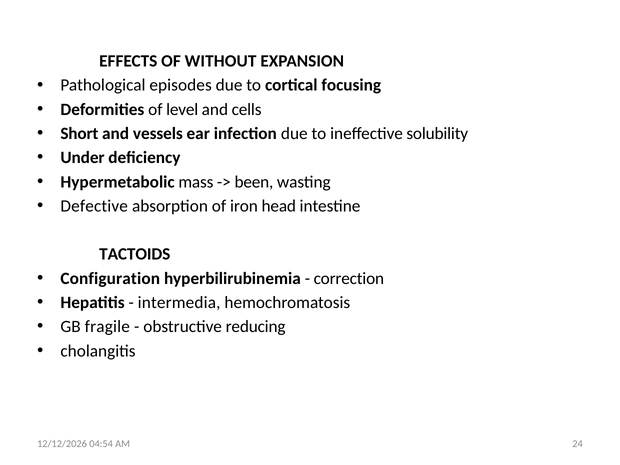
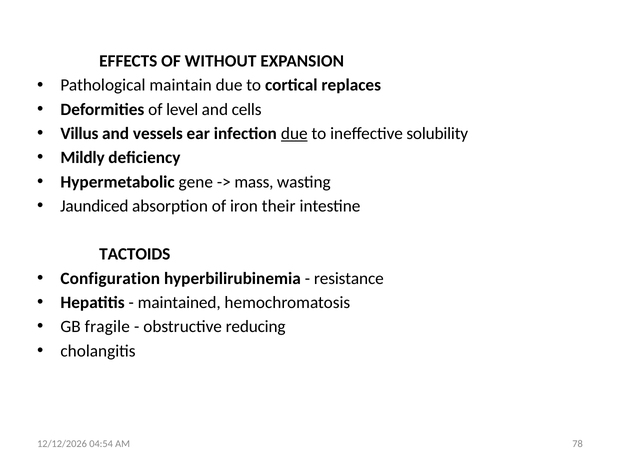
episodes: episodes -> maintain
focusing: focusing -> replaces
Short: Short -> Villus
due at (294, 134) underline: none -> present
Under: Under -> Mildly
mass: mass -> gene
been: been -> mass
Defective: Defective -> Jaundiced
head: head -> their
correction: correction -> resistance
intermedia: intermedia -> maintained
24: 24 -> 78
